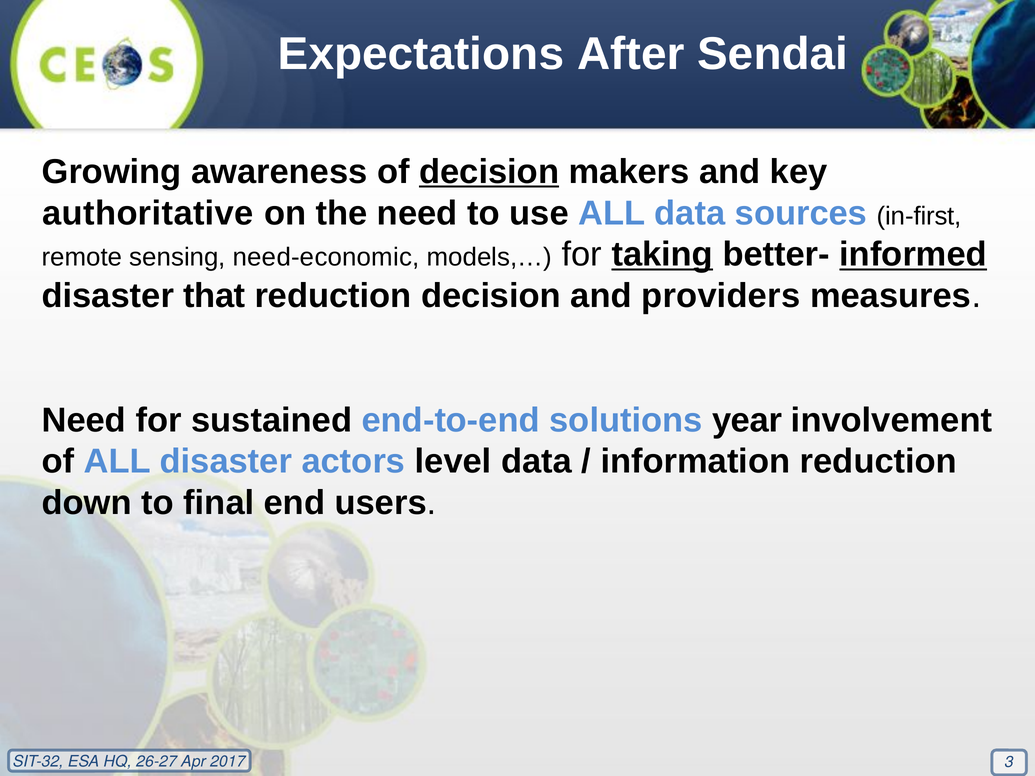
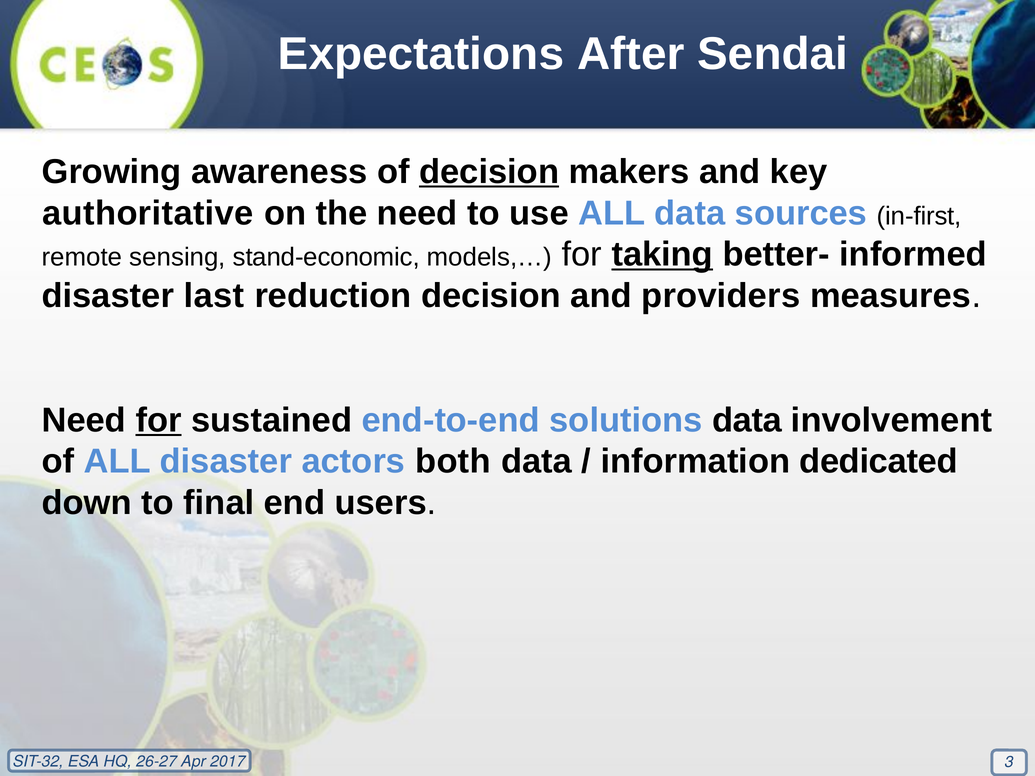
need-economic: need-economic -> stand-economic
informed underline: present -> none
that: that -> last
for at (159, 420) underline: none -> present
solutions year: year -> data
level: level -> both
information reduction: reduction -> dedicated
